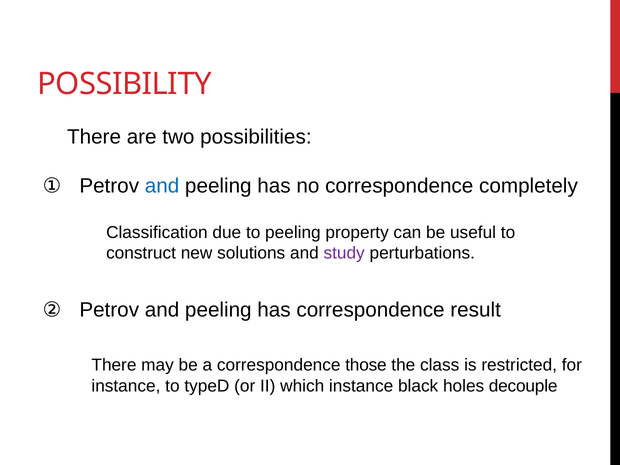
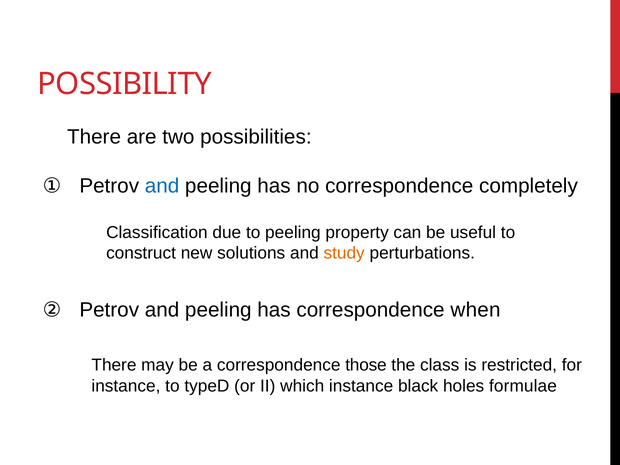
study colour: purple -> orange
result: result -> when
decouple: decouple -> formulae
